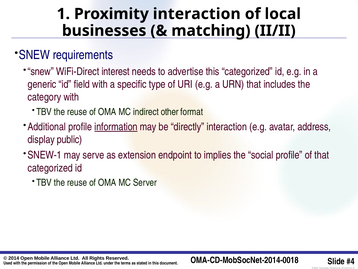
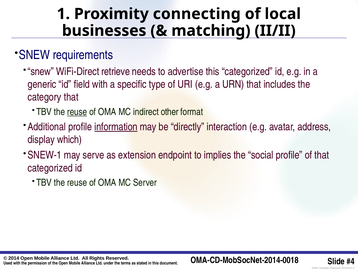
Proximity interaction: interaction -> connecting
interest: interest -> retrieve
category with: with -> that
reuse at (77, 112) underline: none -> present
public: public -> which
